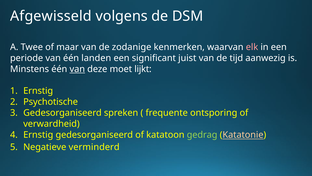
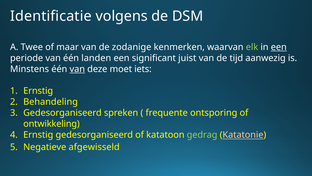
Afgewisseld: Afgewisseld -> Identificatie
elk colour: pink -> light green
een at (279, 47) underline: none -> present
lijkt: lijkt -> iets
Psychotische: Psychotische -> Behandeling
verwardheid: verwardheid -> ontwikkeling
verminderd: verminderd -> afgewisseld
